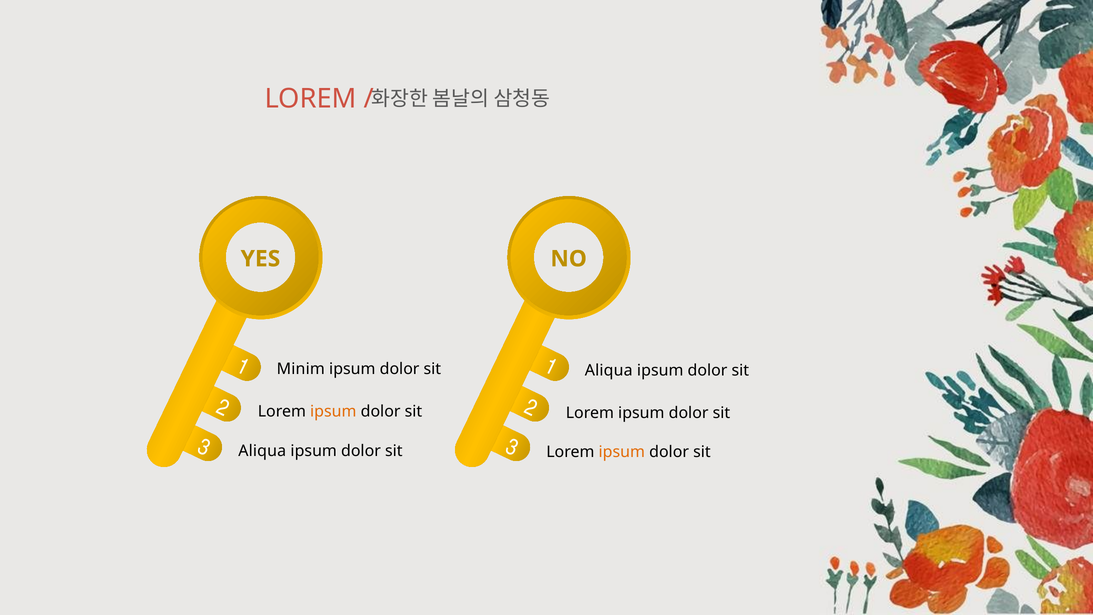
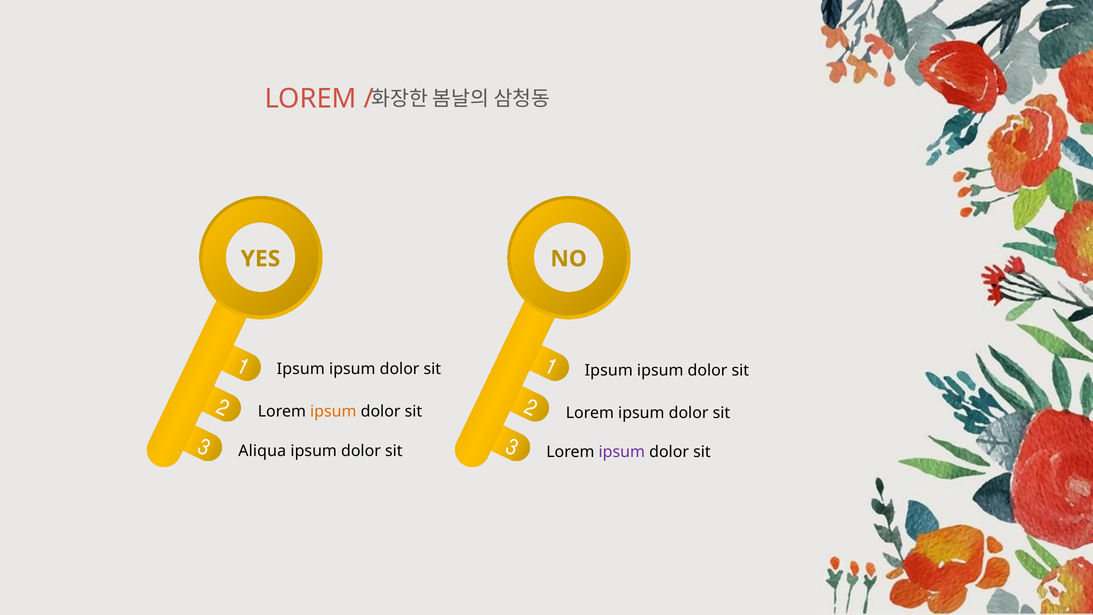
Minim at (301, 369): Minim -> Ipsum
Aliqua at (609, 370): Aliqua -> Ipsum
ipsum at (622, 452) colour: orange -> purple
